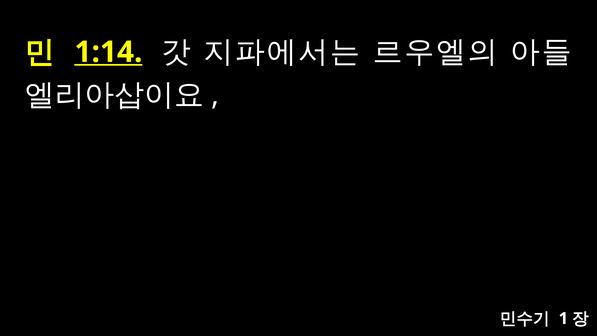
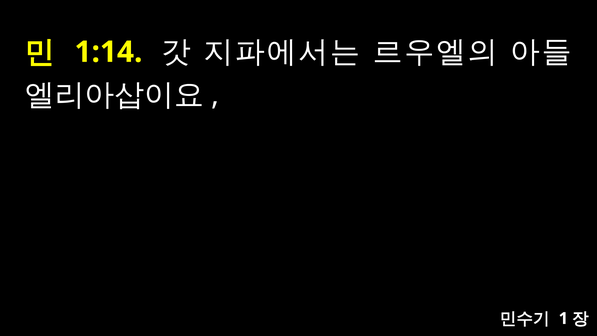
1:14 underline: present -> none
